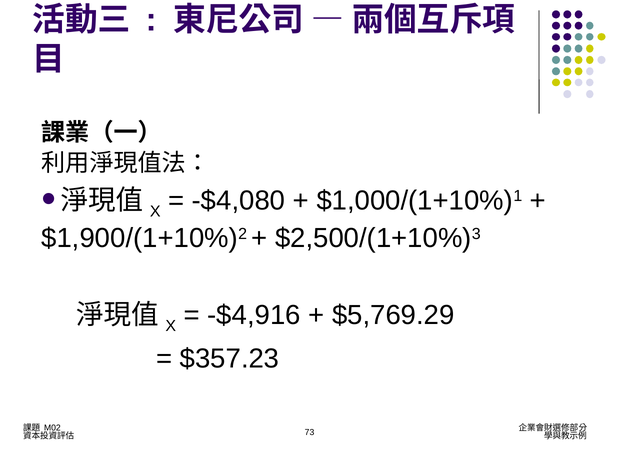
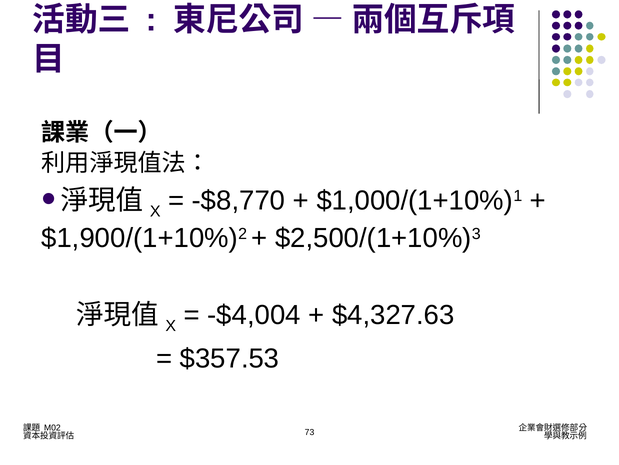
-$4,080: -$4,080 -> -$8,770
-$4,916: -$4,916 -> -$4,004
$5,769.29: $5,769.29 -> $4,327.63
$357.23: $357.23 -> $357.53
